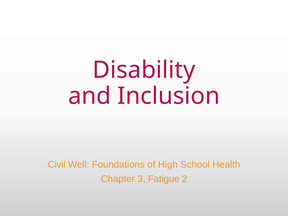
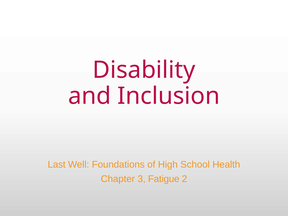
Civil: Civil -> Last
